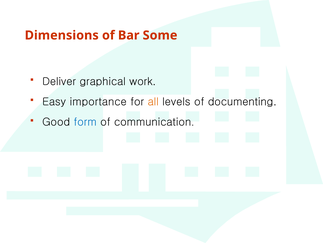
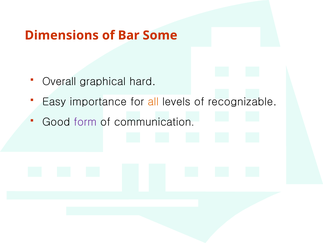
Deliver: Deliver -> Overall
work: work -> hard
documenting: documenting -> recognizable
form colour: blue -> purple
